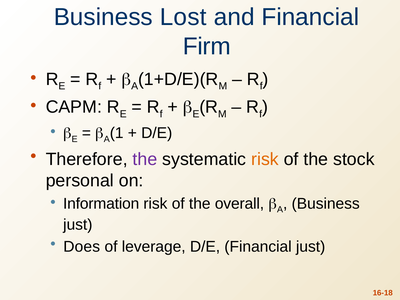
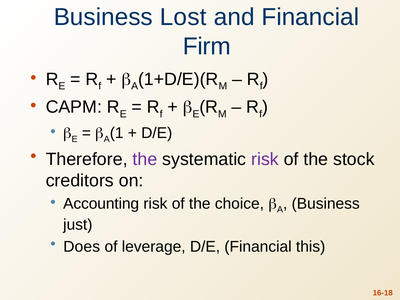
risk at (265, 159) colour: orange -> purple
personal: personal -> creditors
Information: Information -> Accounting
overall: overall -> choice
Financial just: just -> this
